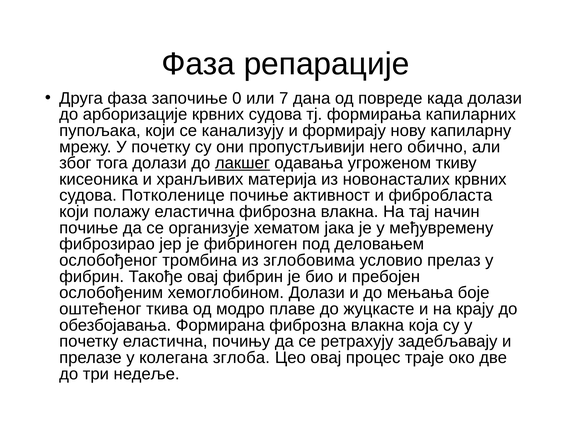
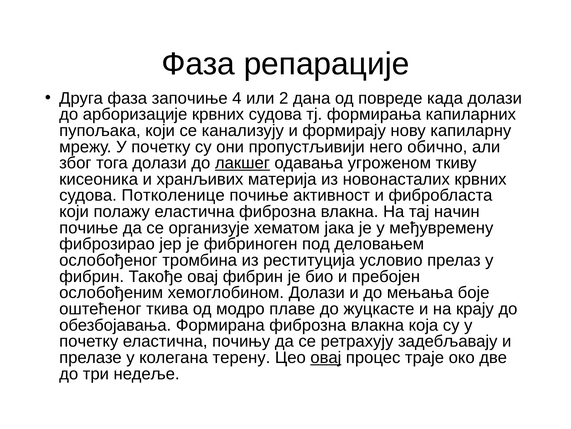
0: 0 -> 4
7: 7 -> 2
зглобовима: зглобовима -> реституција
зглоба: зглоба -> терену
овај at (326, 357) underline: none -> present
